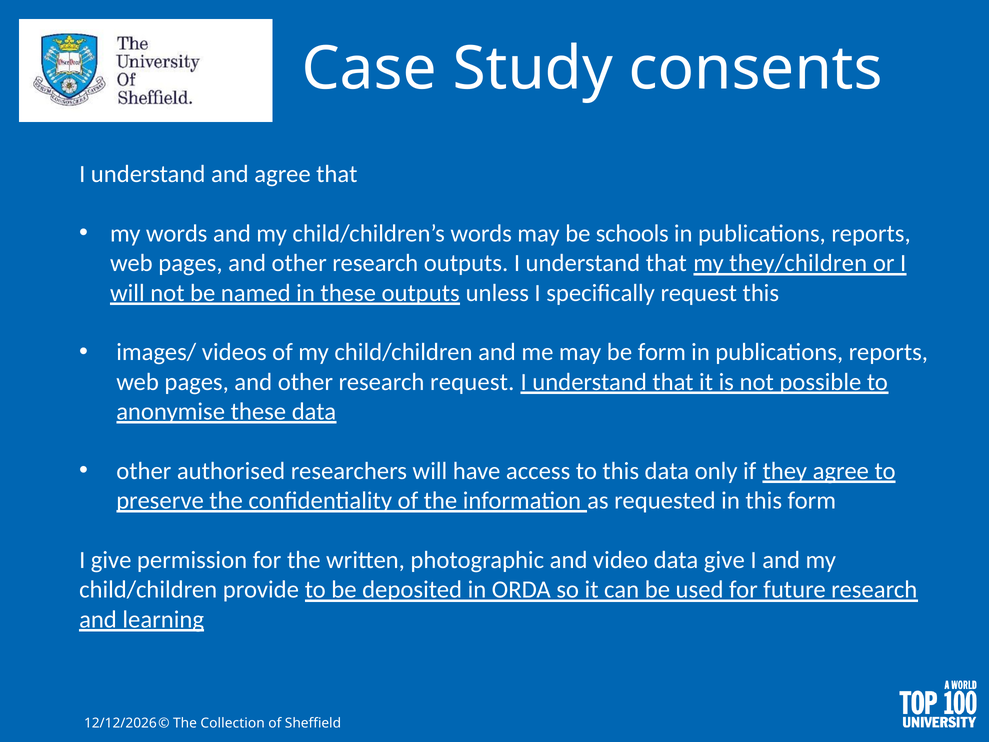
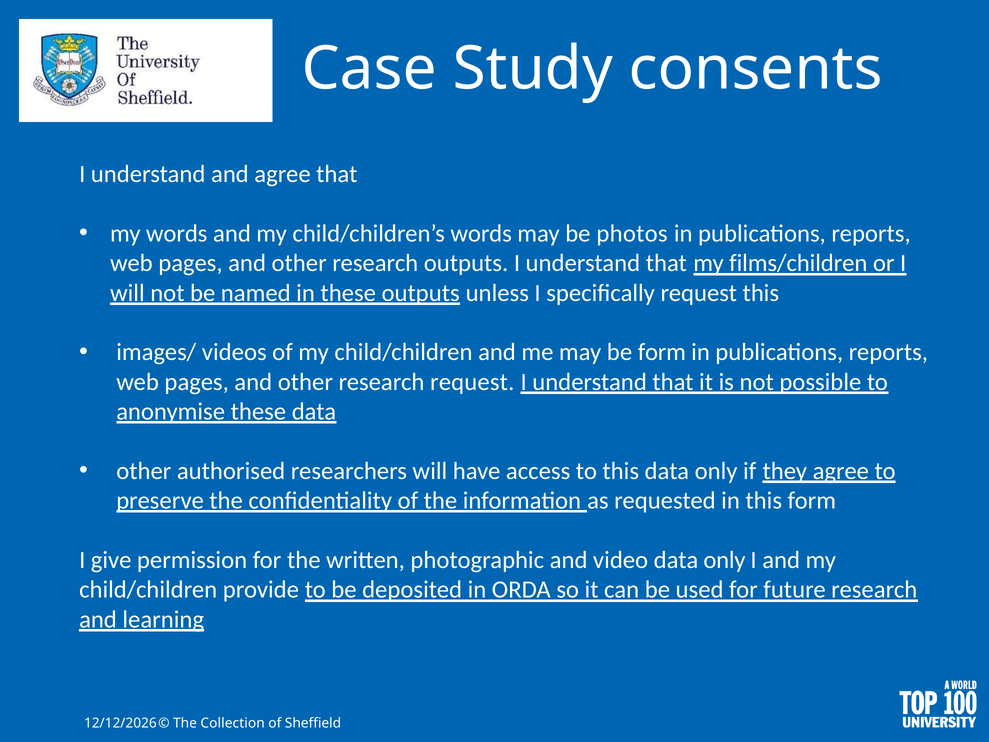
schools: schools -> photos
they/children: they/children -> films/children
video data give: give -> only
